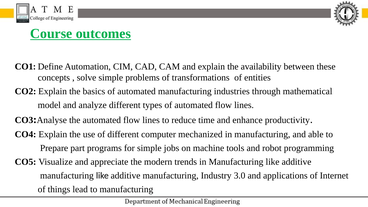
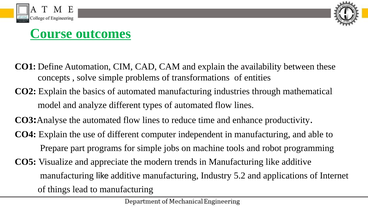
mechanized: mechanized -> independent
3.0: 3.0 -> 5.2
